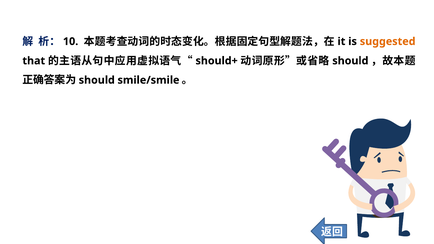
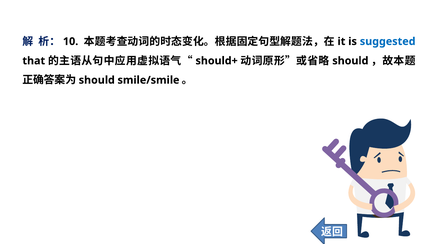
suggested colour: orange -> blue
